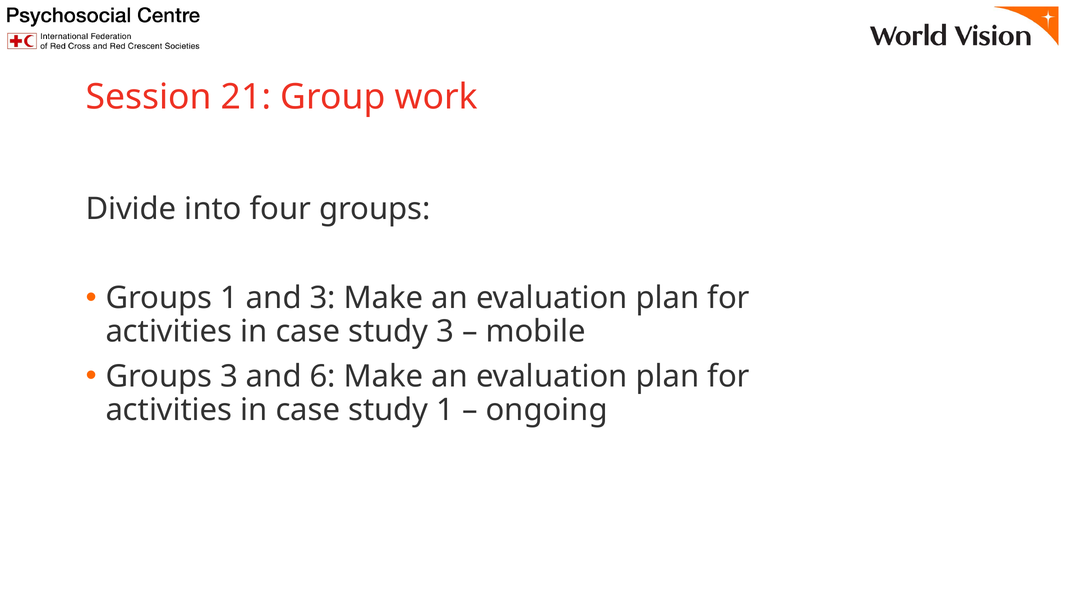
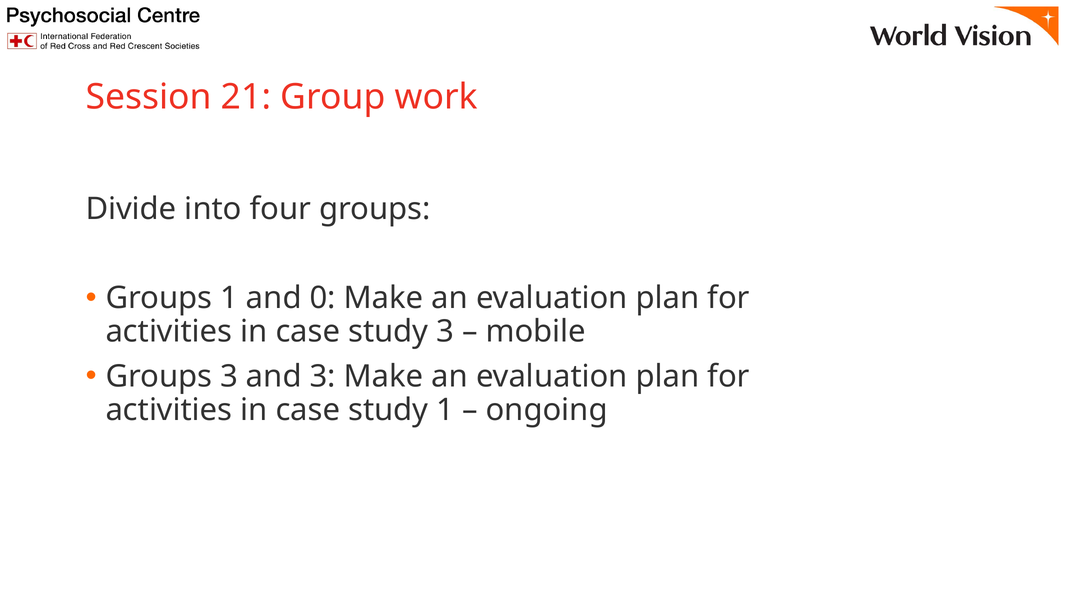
and 3: 3 -> 0
and 6: 6 -> 3
